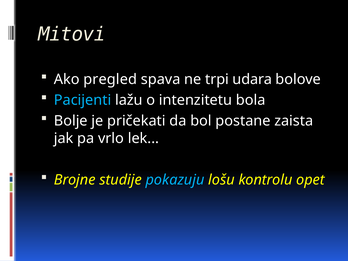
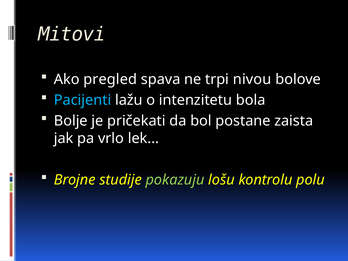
udara: udara -> nivou
pokazuju colour: light blue -> light green
opet: opet -> polu
